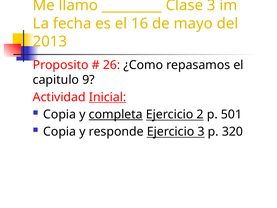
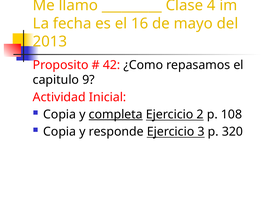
Clase 3: 3 -> 4
26: 26 -> 42
Inicial underline: present -> none
501: 501 -> 108
